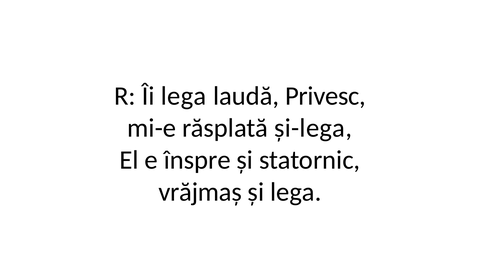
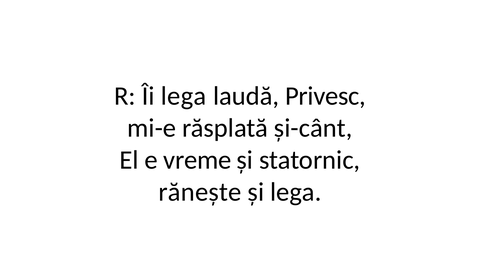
și-lega: și-lega -> și-cânt
înspre: înspre -> vreme
vrăjmaș: vrăjmaș -> rănește
